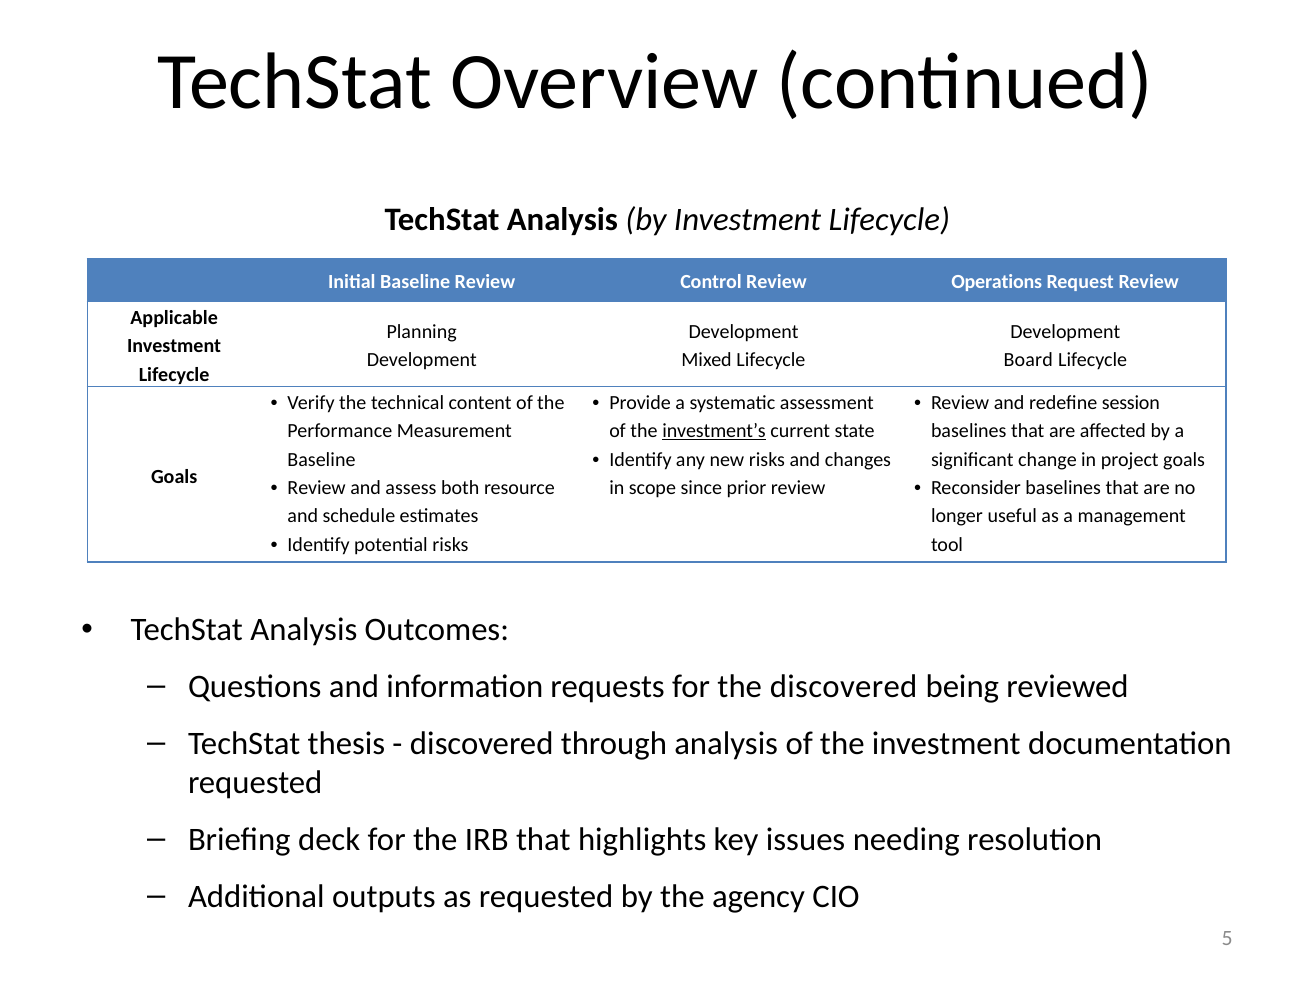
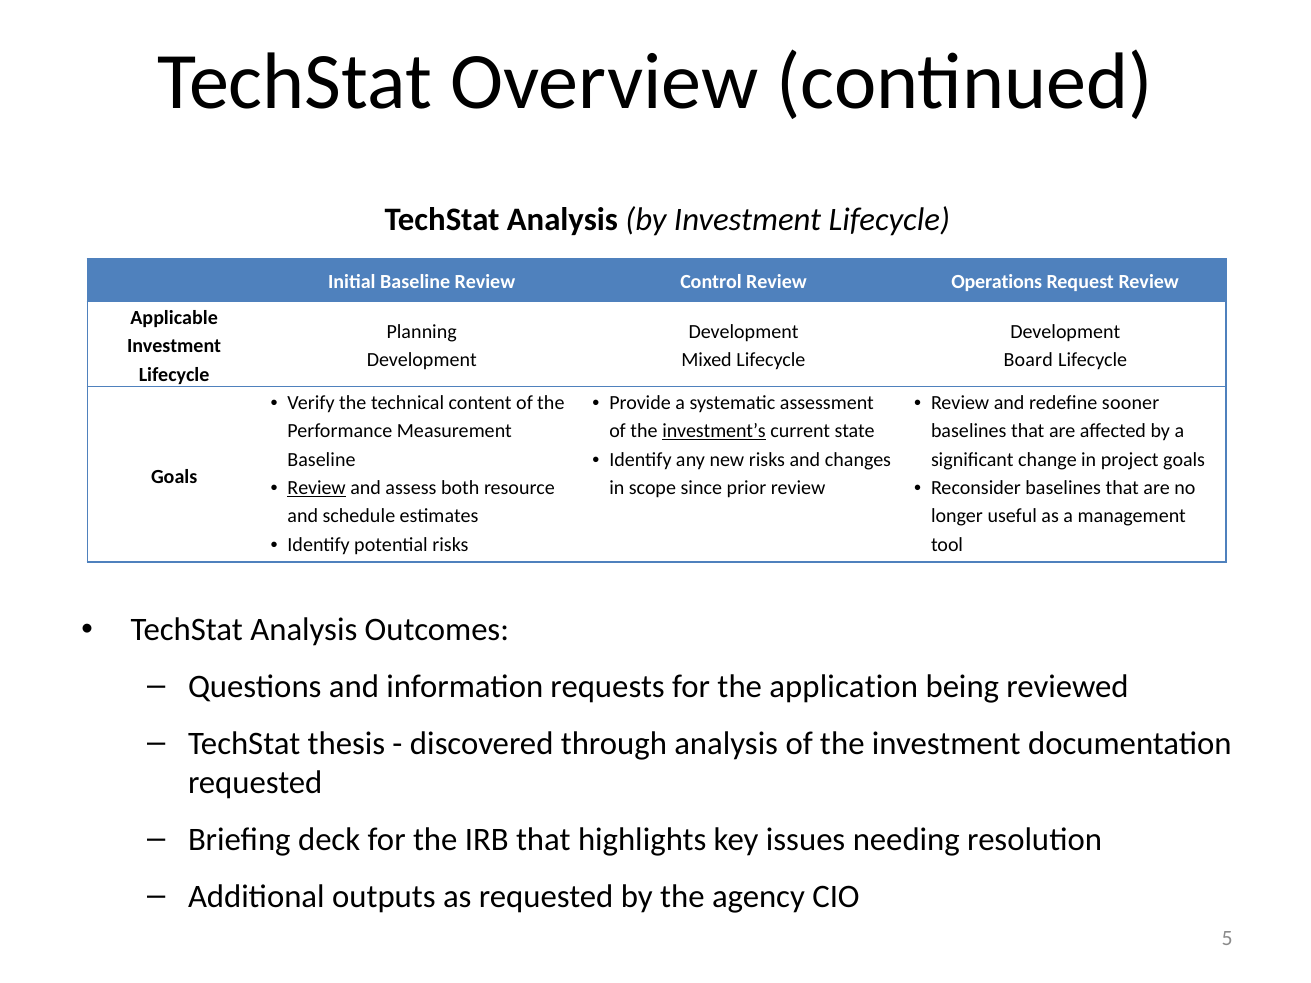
session: session -> sooner
Review at (317, 488) underline: none -> present
the discovered: discovered -> application
